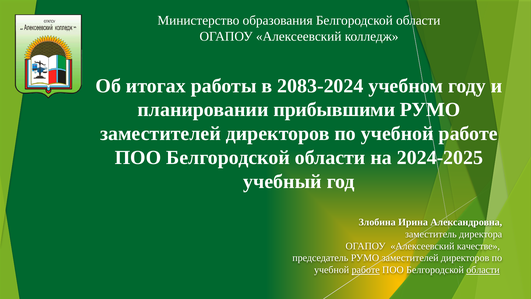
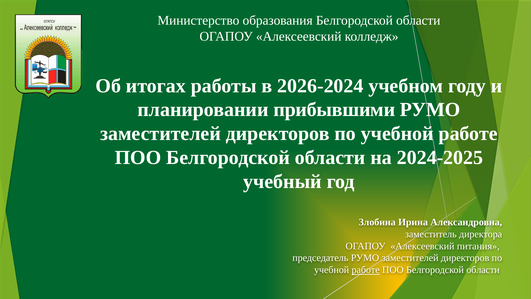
2083-2024: 2083-2024 -> 2026-2024
качестве: качестве -> питания
области at (483, 270) underline: present -> none
